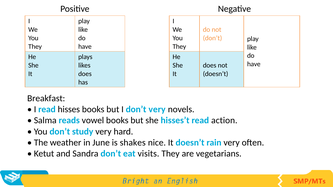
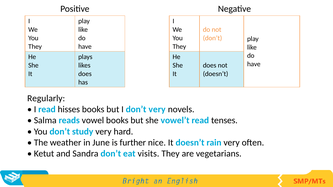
Breakfast: Breakfast -> Regularly
hisses’t: hisses’t -> vowel’t
action: action -> tenses
shakes: shakes -> further
